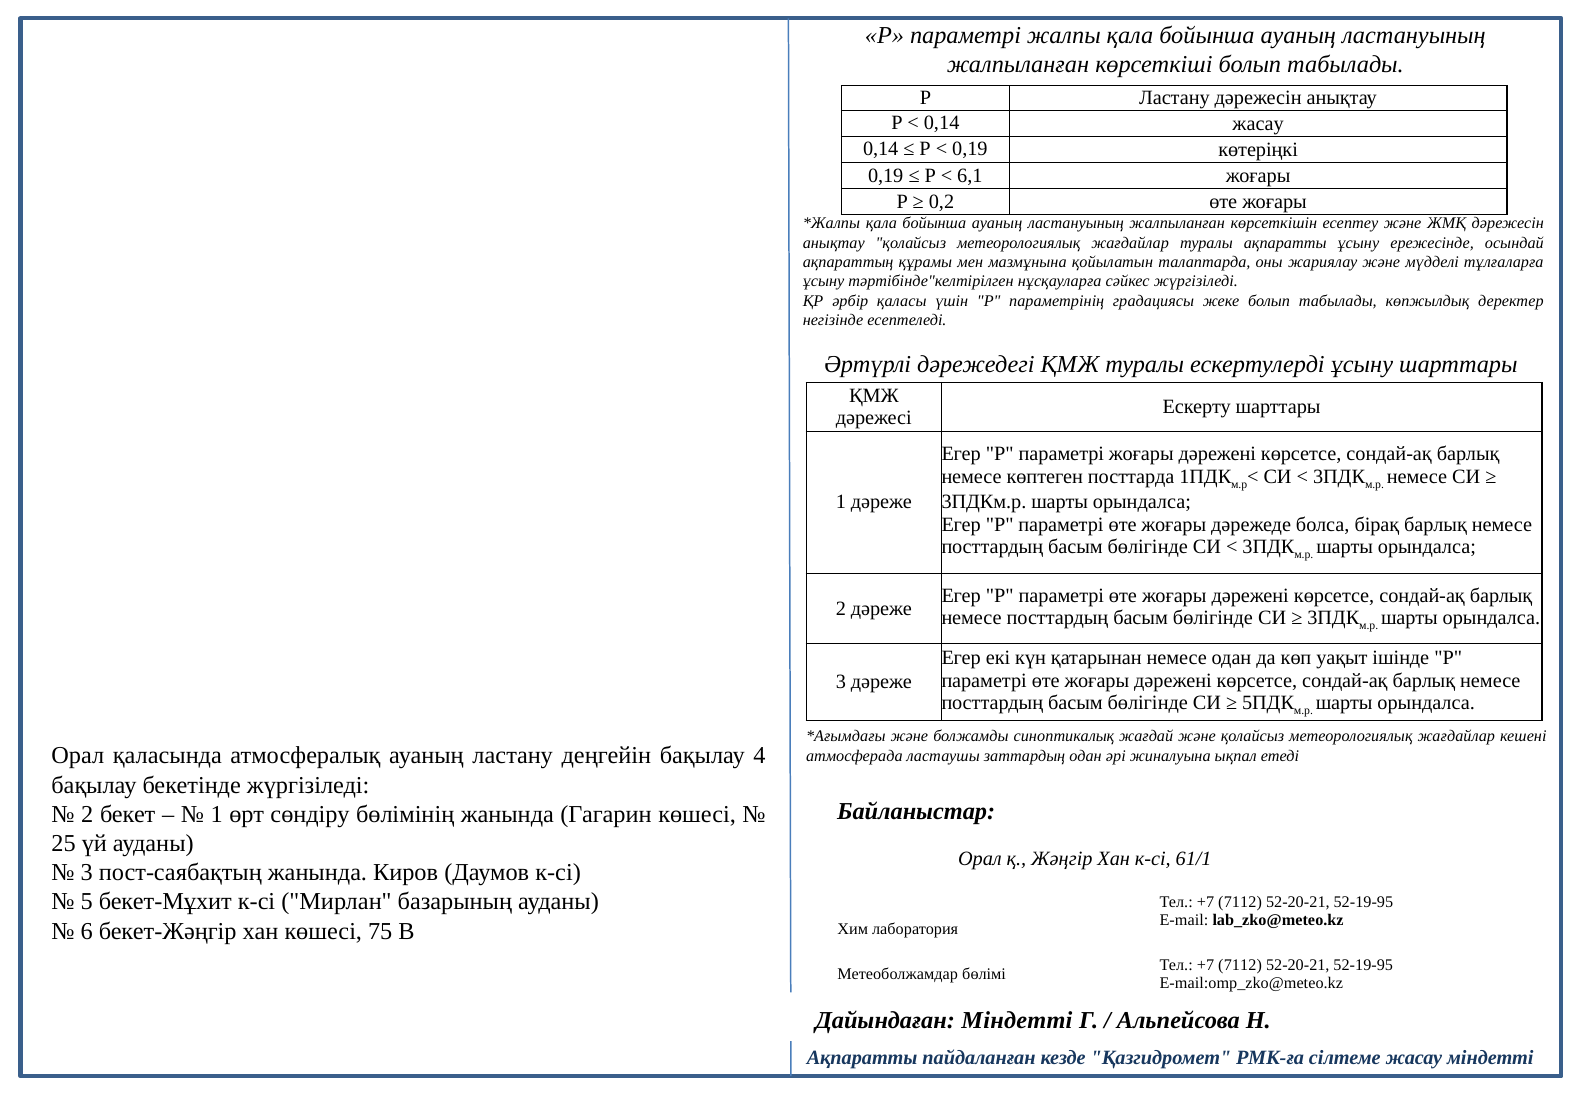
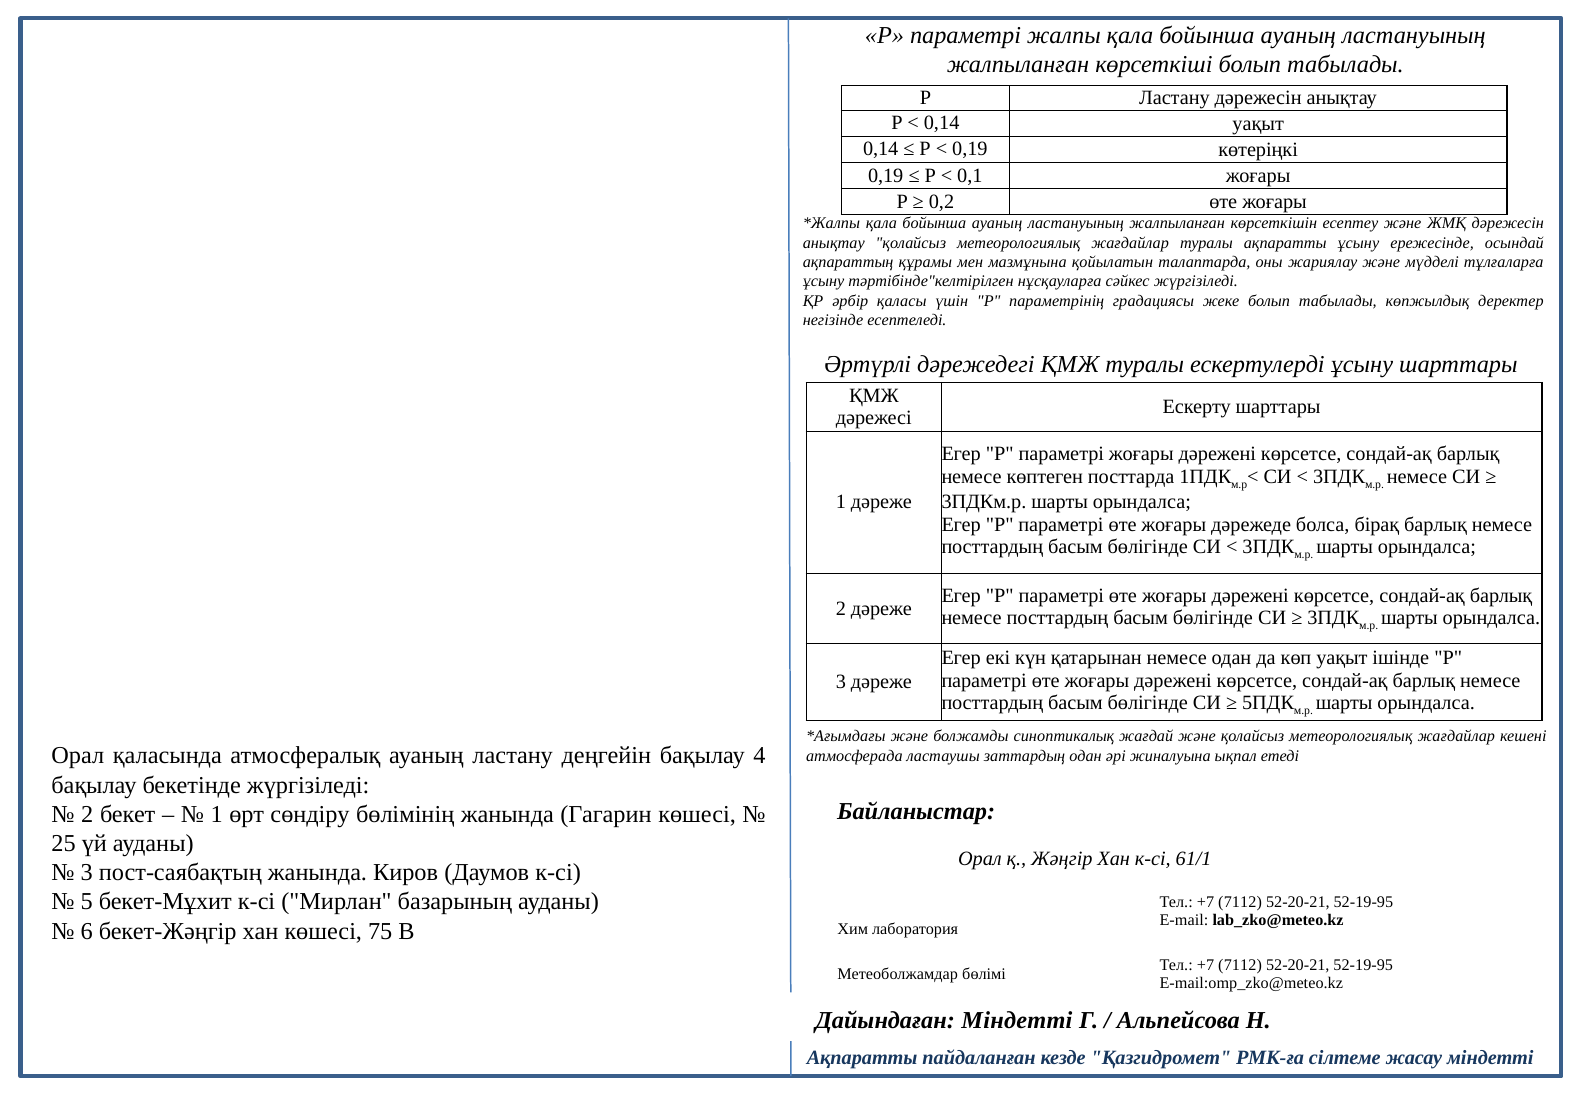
0,14 жасау: жасау -> уақыт
6,1: 6,1 -> 0,1
